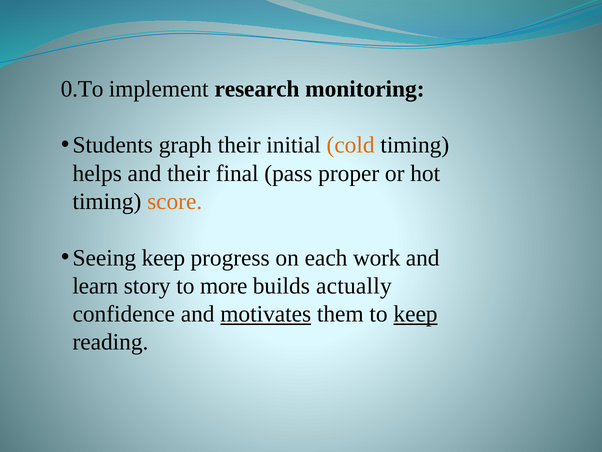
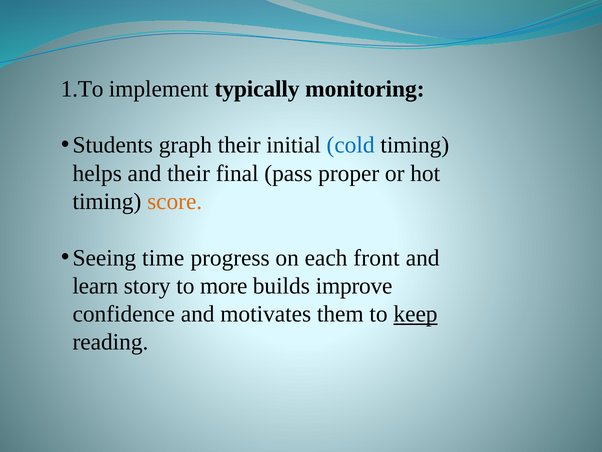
0.To: 0.To -> 1.To
research: research -> typically
cold colour: orange -> blue
Seeing keep: keep -> time
work: work -> front
actually: actually -> improve
motivates underline: present -> none
